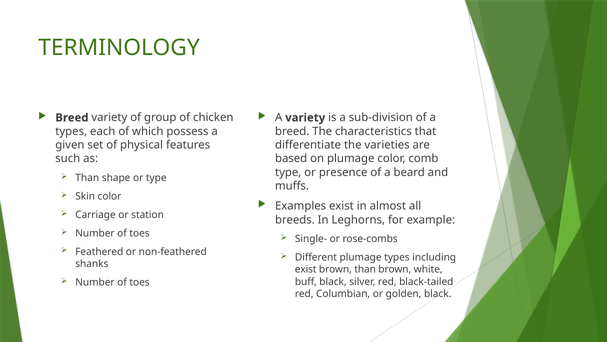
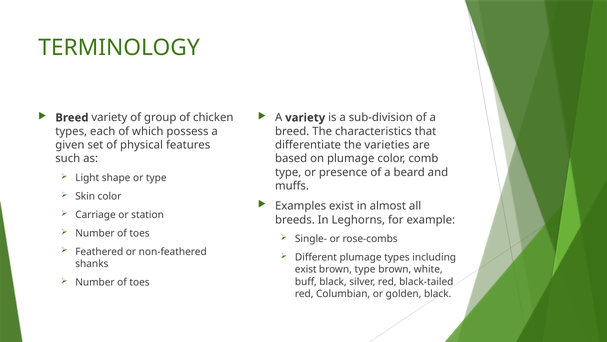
Than at (87, 178): Than -> Light
brown than: than -> type
